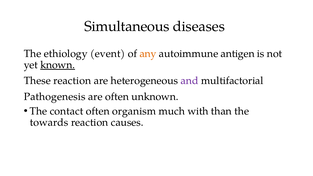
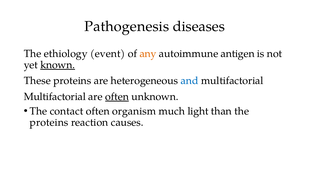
Simultaneous: Simultaneous -> Pathogenesis
These reaction: reaction -> proteins
and colour: purple -> blue
Pathogenesis at (55, 97): Pathogenesis -> Multifactorial
often at (117, 97) underline: none -> present
with: with -> light
towards at (49, 122): towards -> proteins
